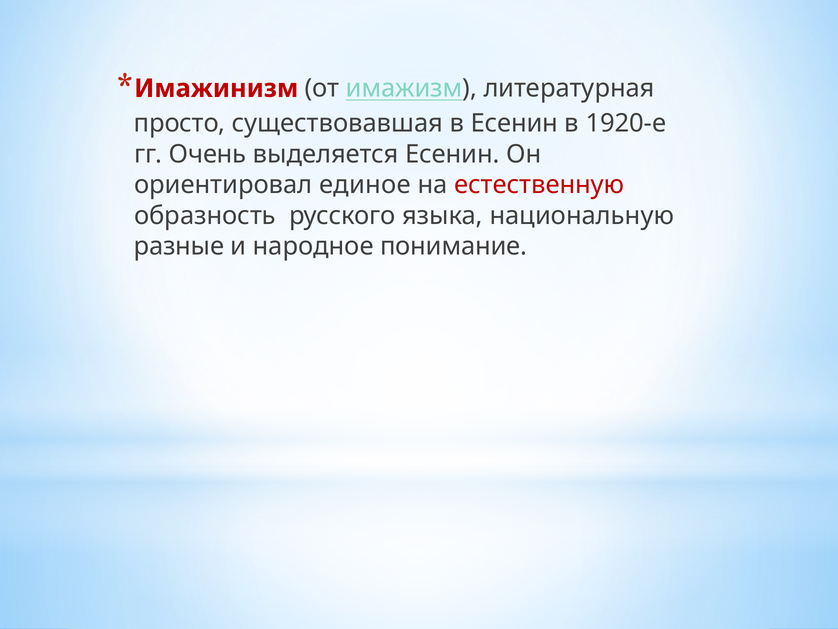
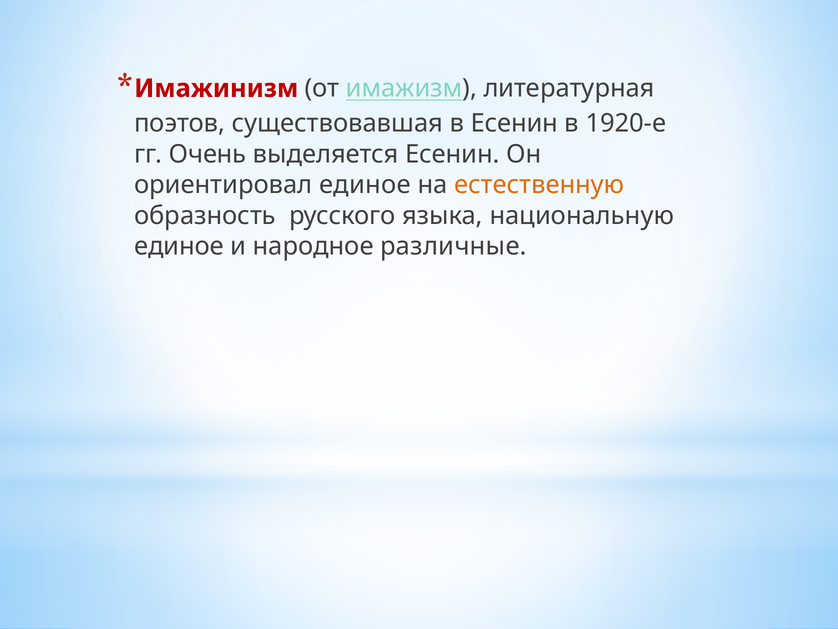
просто: просто -> поэтов
естественную colour: red -> orange
разные at (179, 246): разные -> единое
понимание: понимание -> различные
